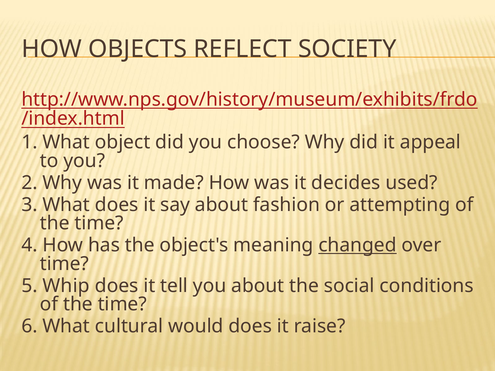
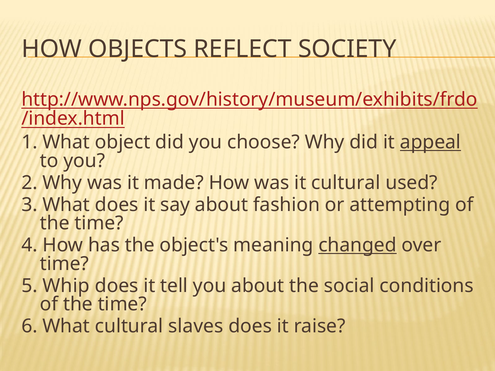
appeal underline: none -> present
it decides: decides -> cultural
would: would -> slaves
